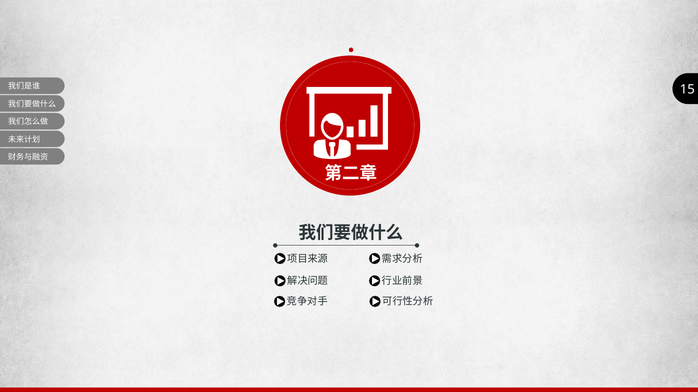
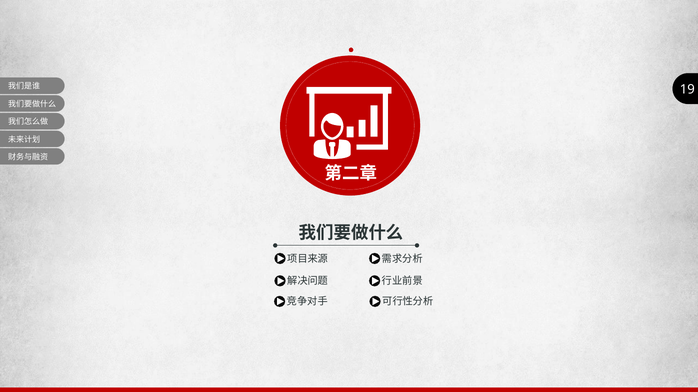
15: 15 -> 19
